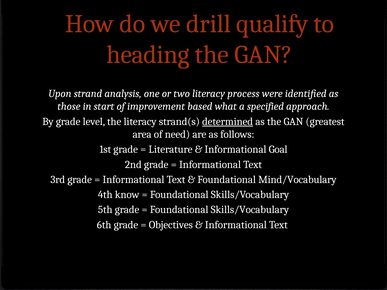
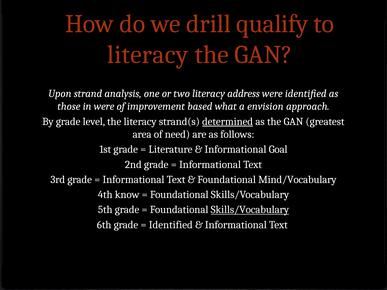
heading at (148, 55): heading -> literacy
process: process -> address
in start: start -> were
specified: specified -> envision
Skills/Vocabulary at (250, 210) underline: none -> present
Objectives at (171, 225): Objectives -> Identified
